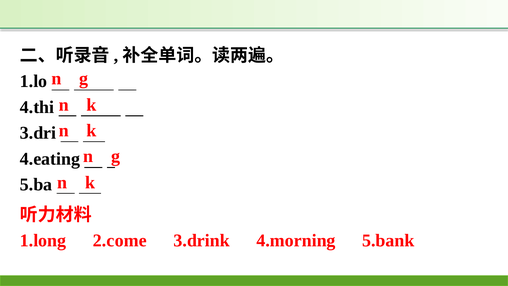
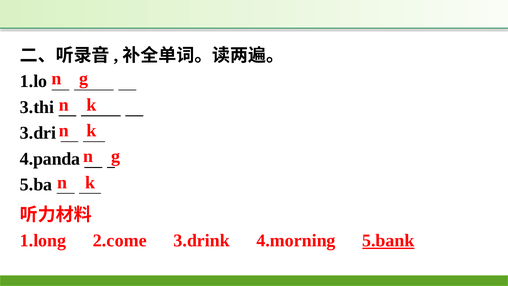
4.thi: 4.thi -> 3.thi
4.eating: 4.eating -> 4.panda
5.bank underline: none -> present
